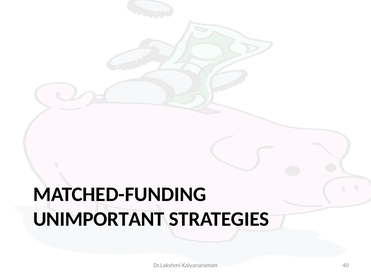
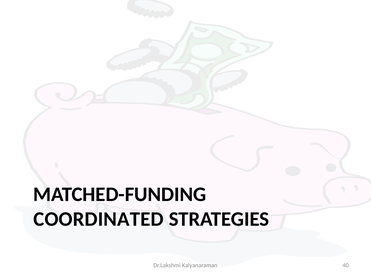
UNIMPORTANT: UNIMPORTANT -> COORDINATED
